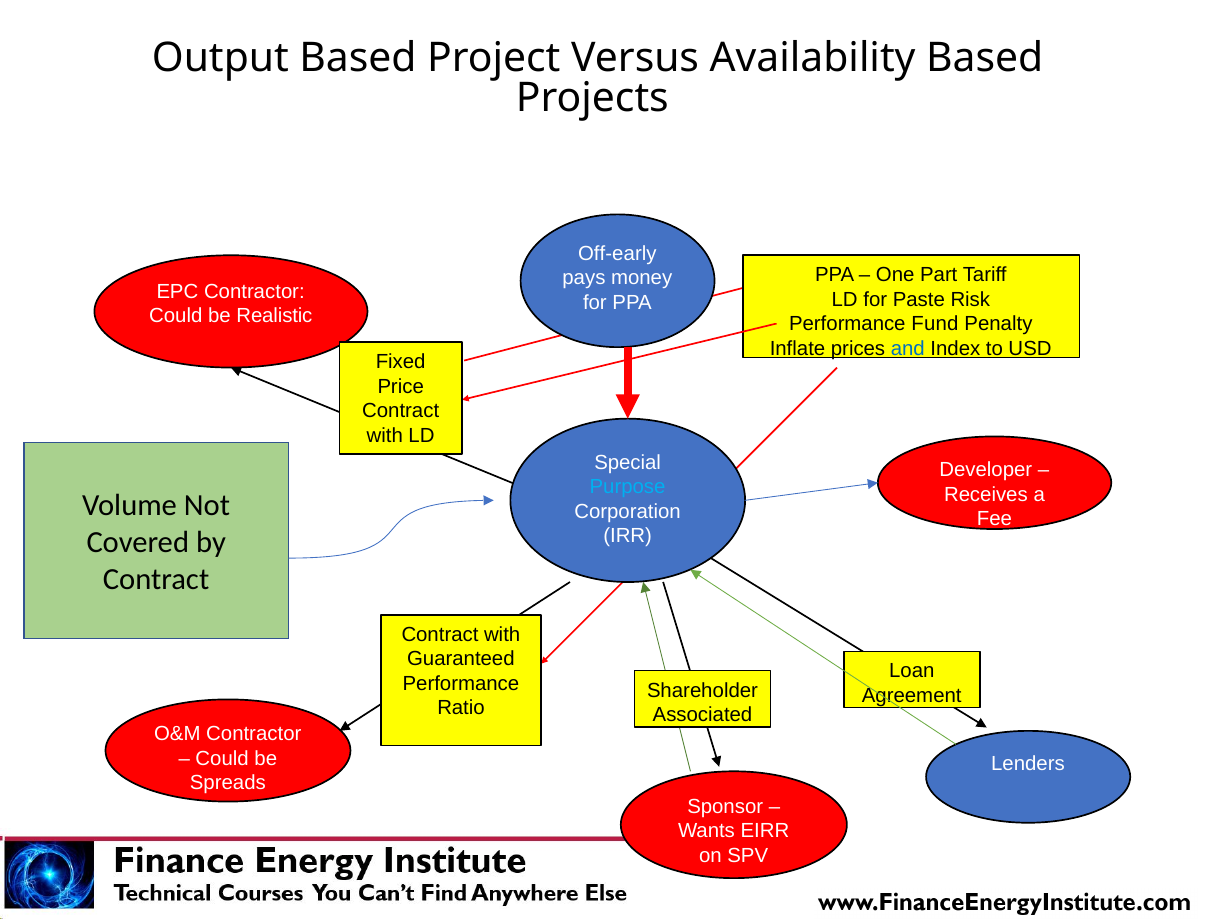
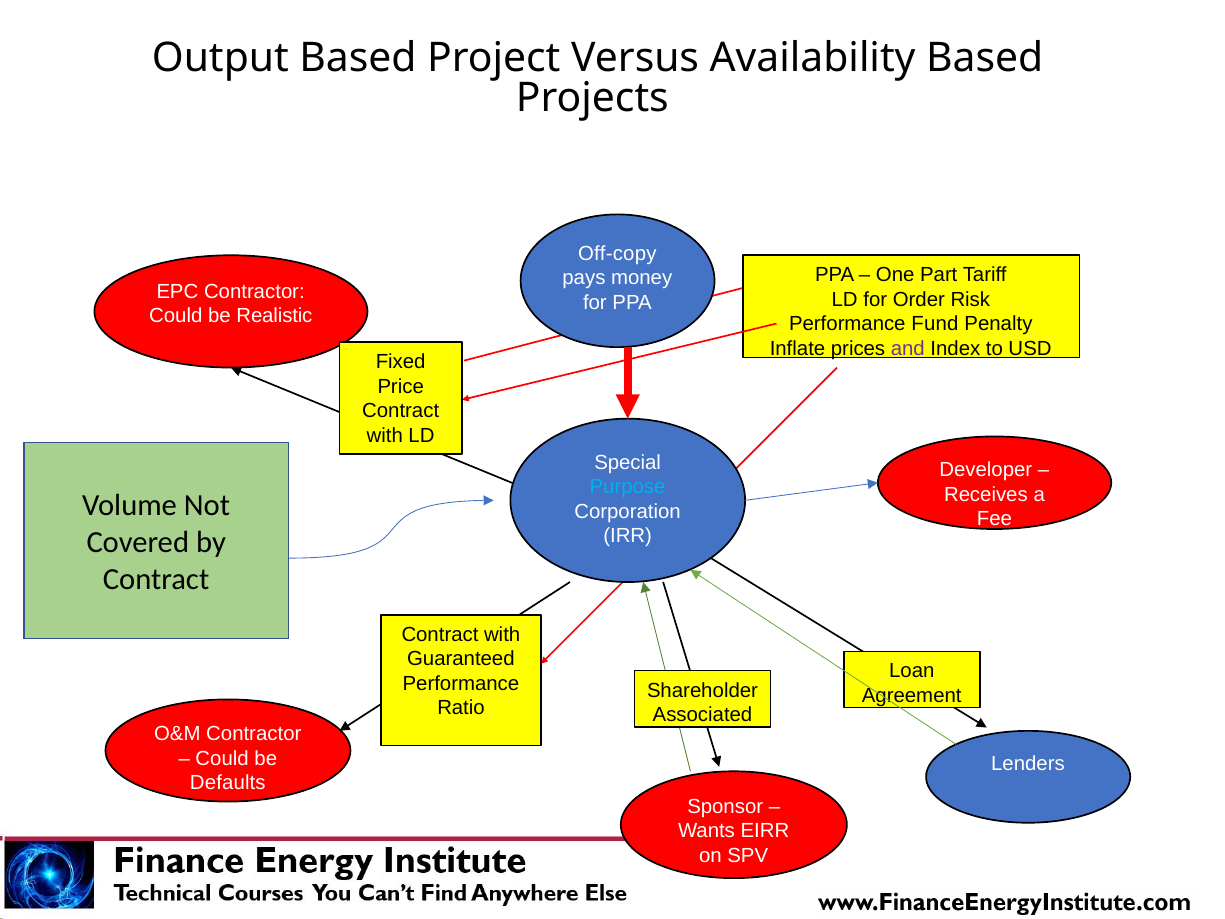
Off-early: Off-early -> Off-copy
Paste: Paste -> Order
and colour: blue -> purple
Spreads: Spreads -> Defaults
